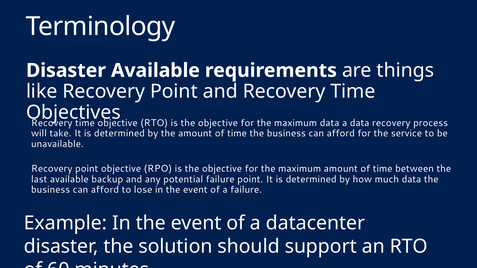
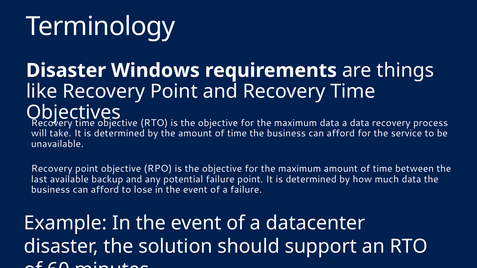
Disaster Available: Available -> Windows
